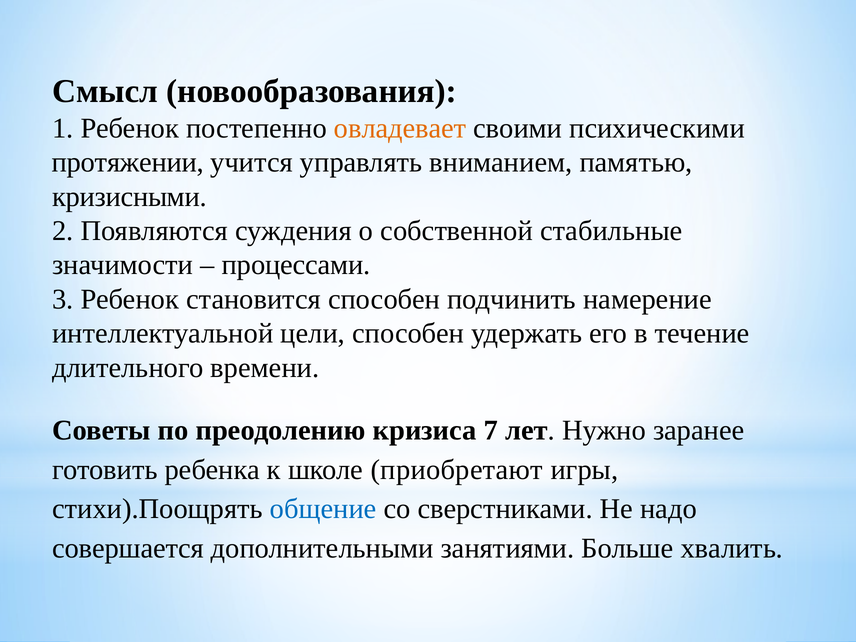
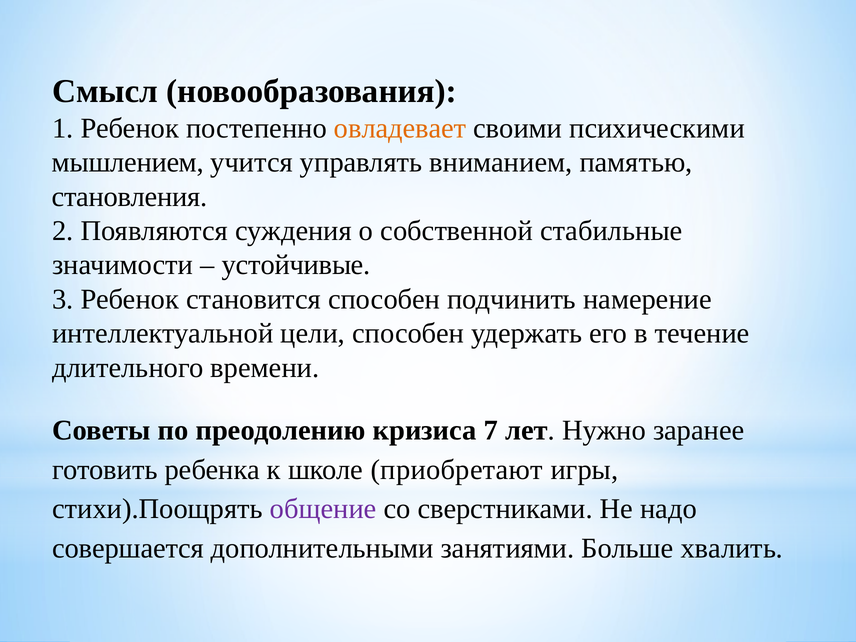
протяжении: протяжении -> мышлением
кризисными: кризисными -> становления
процессами: процессами -> устойчивые
общение colour: blue -> purple
